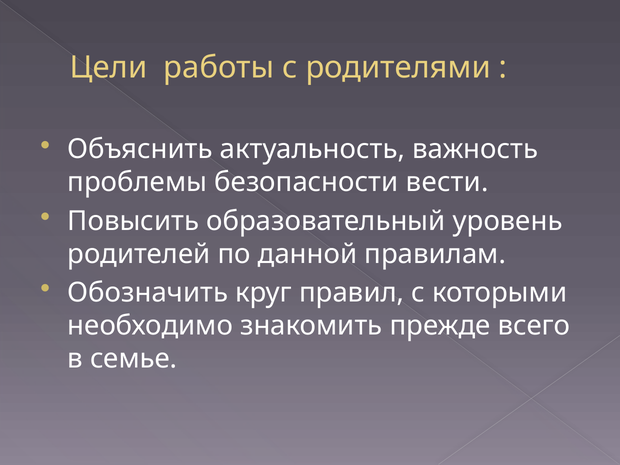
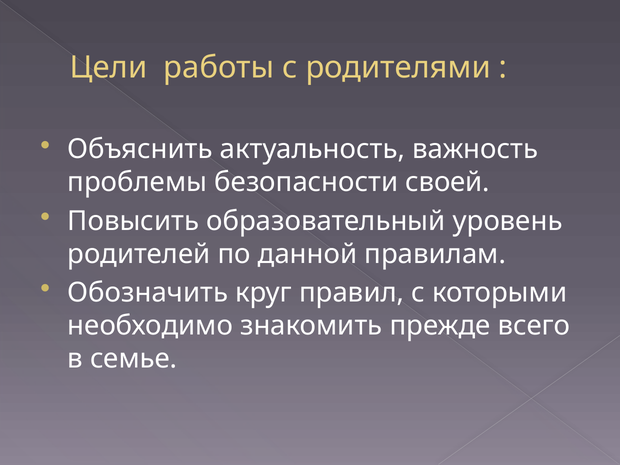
вести: вести -> своей
